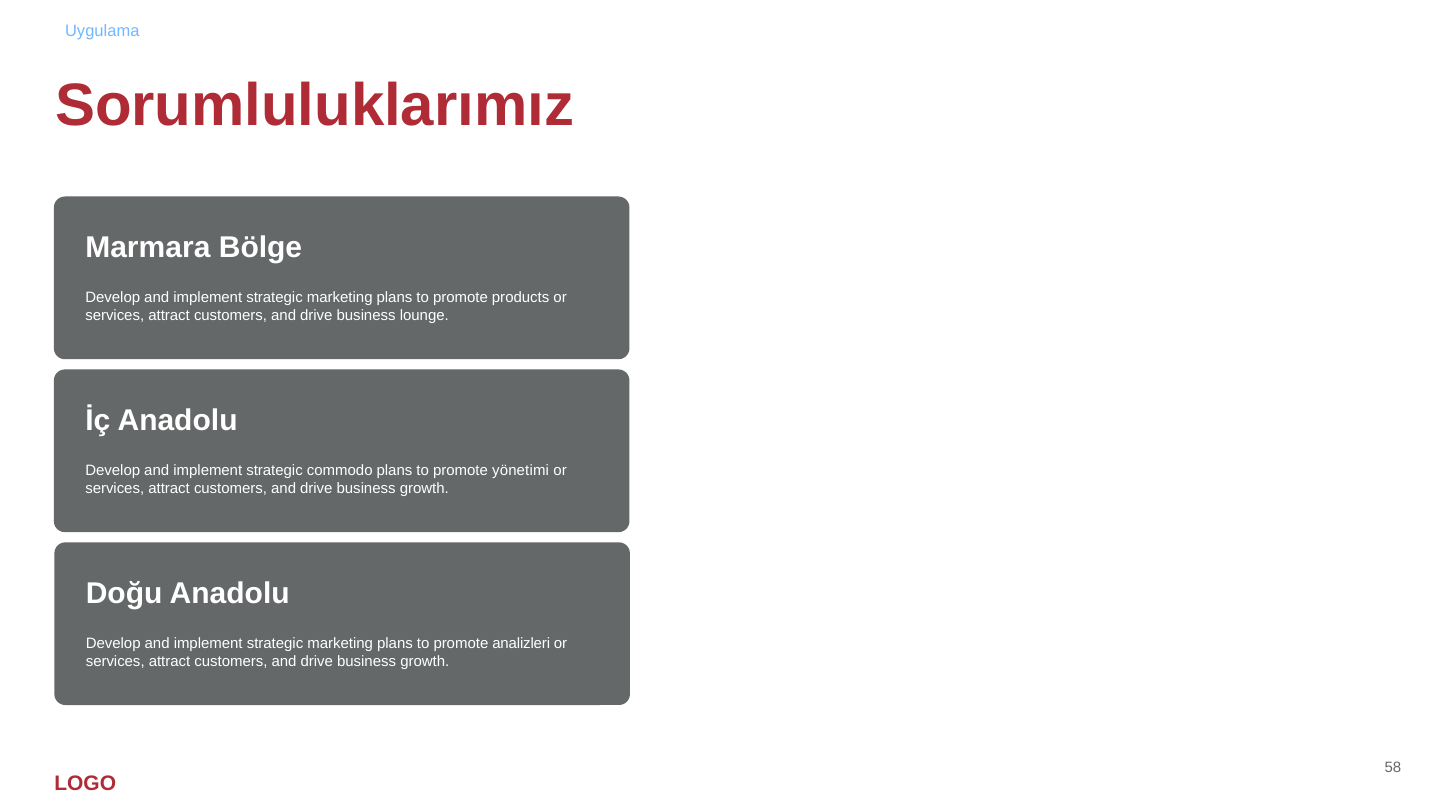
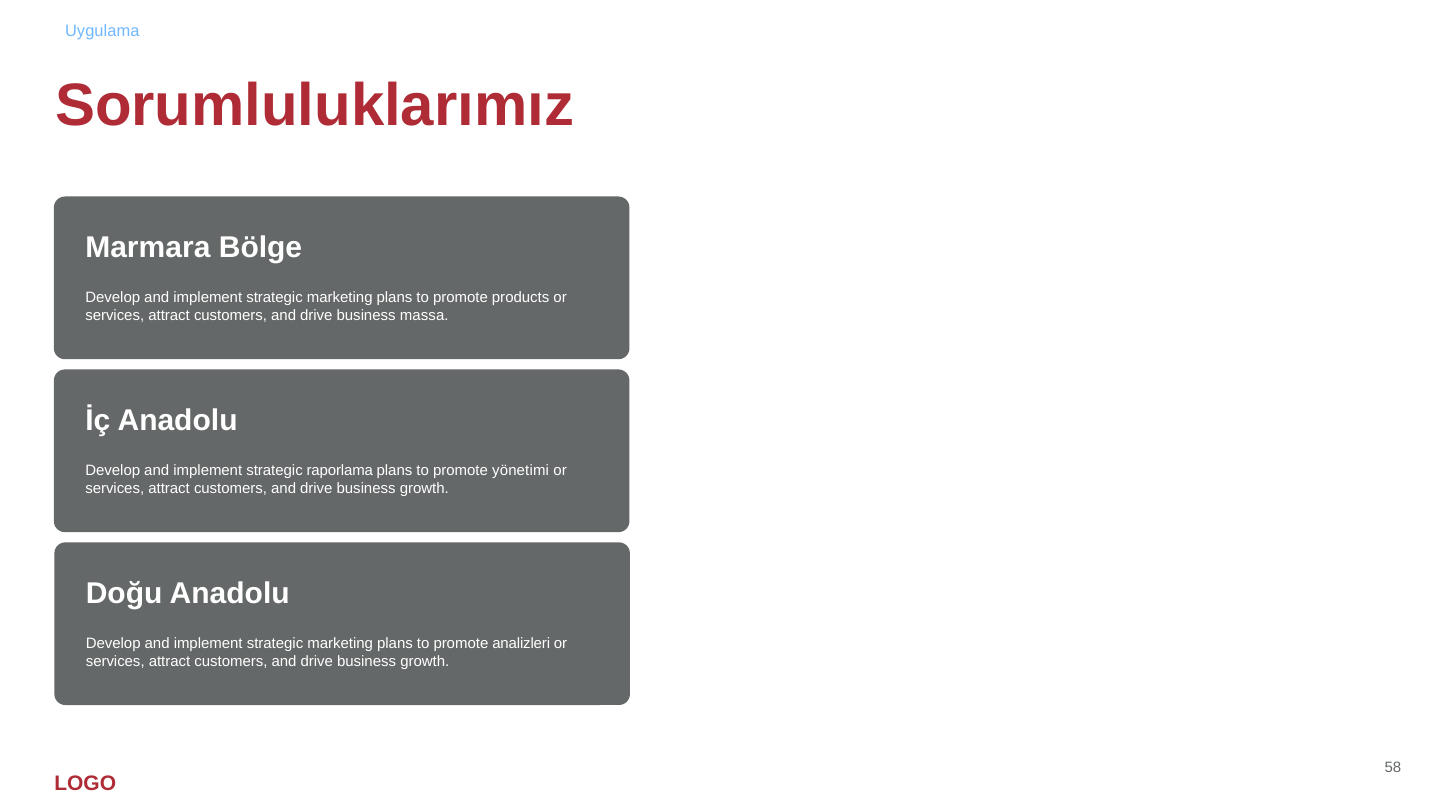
lounge: lounge -> massa
commodo: commodo -> raporlama
